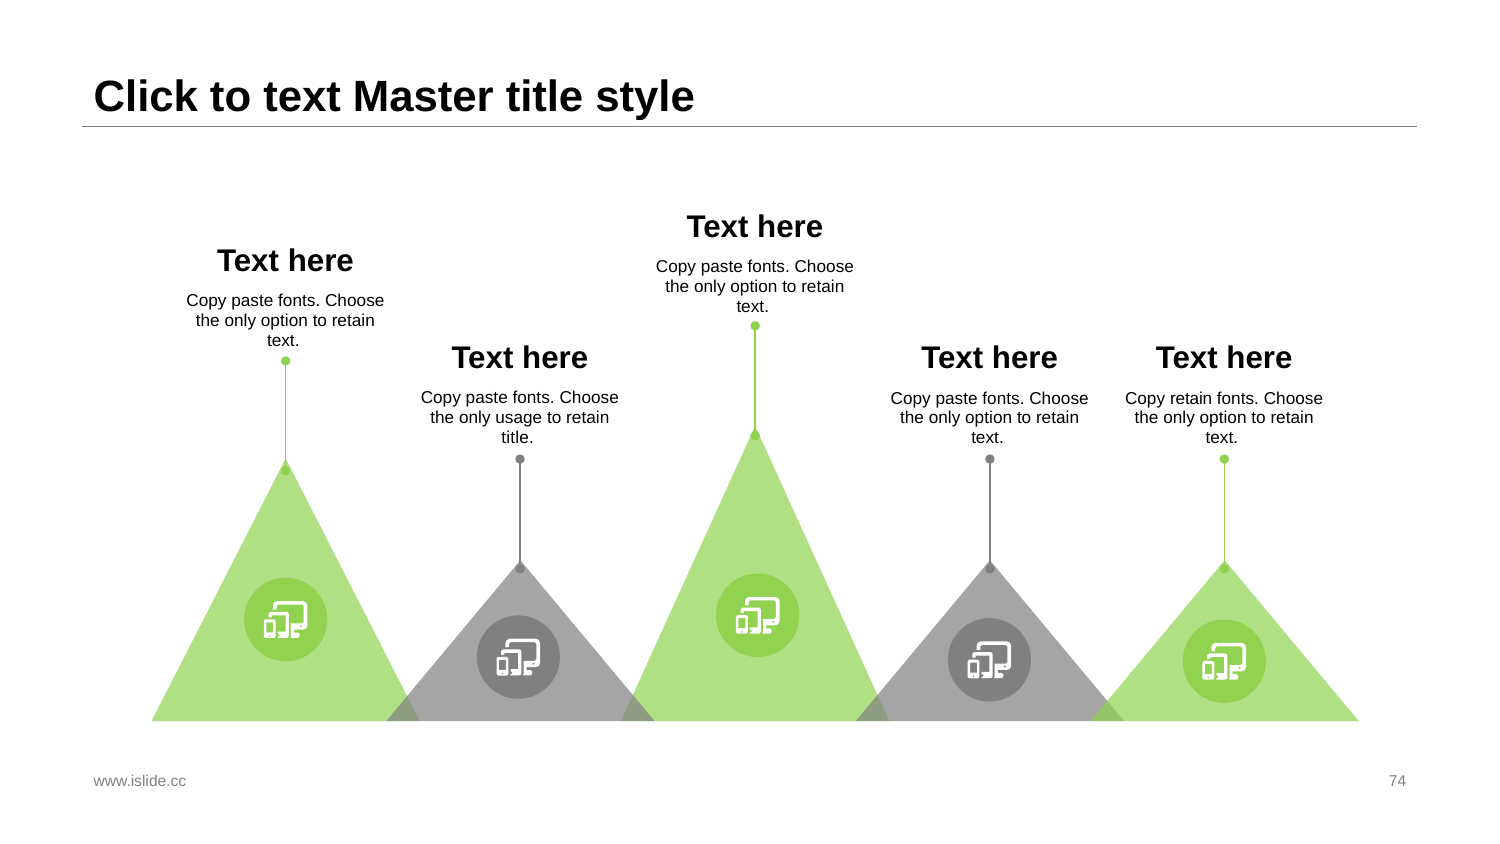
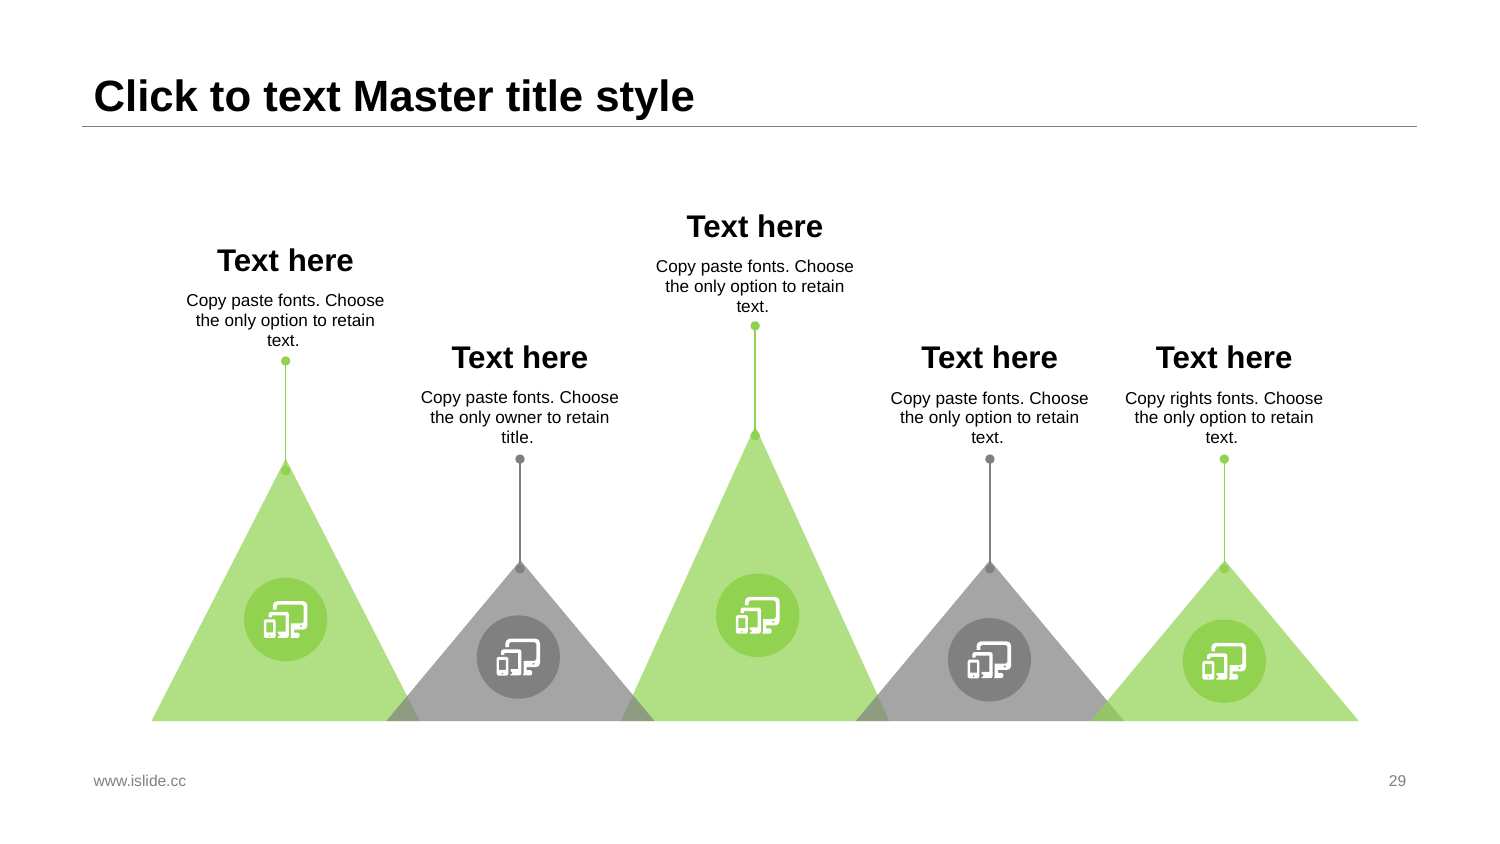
Copy retain: retain -> rights
usage: usage -> owner
74: 74 -> 29
